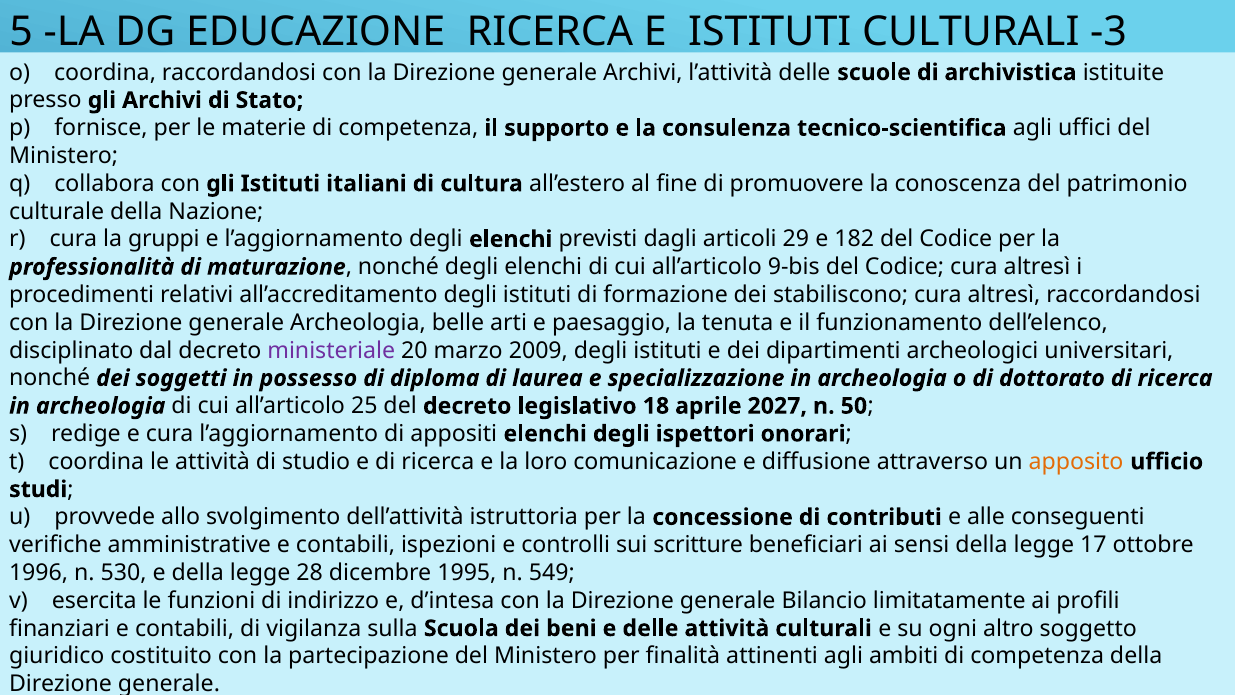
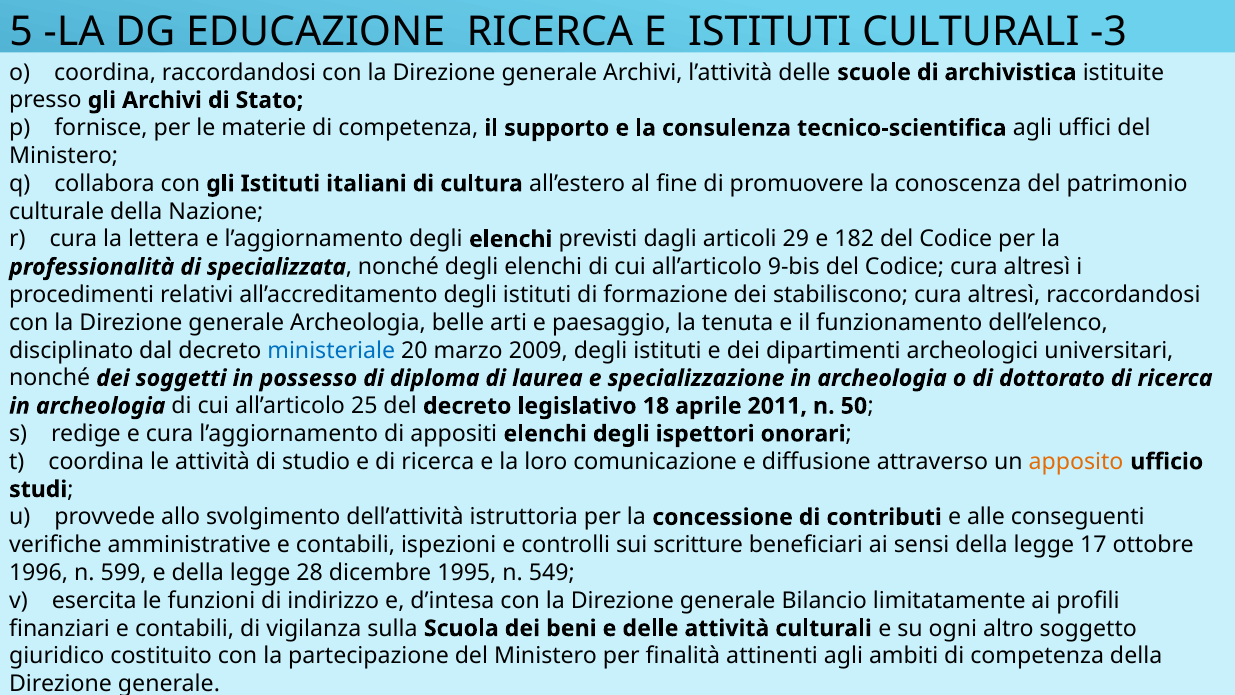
gruppi: gruppi -> lettera
maturazione: maturazione -> specializzata
ministeriale colour: purple -> blue
2027: 2027 -> 2011
530: 530 -> 599
